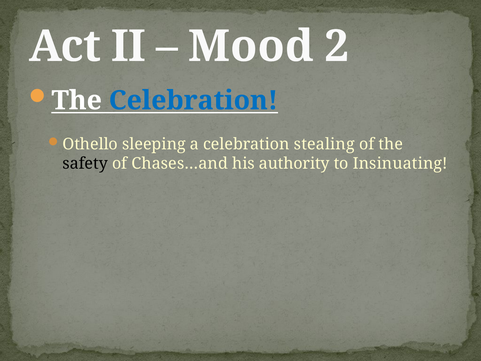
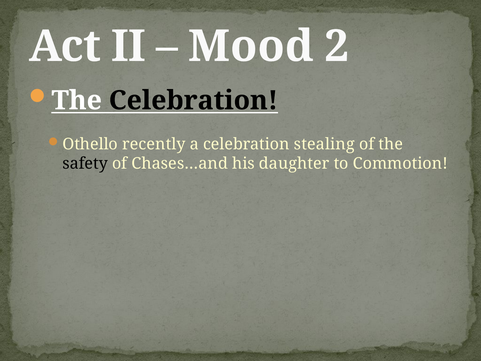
Celebration at (193, 100) colour: blue -> black
sleeping: sleeping -> recently
authority: authority -> daughter
Insinuating: Insinuating -> Commotion
